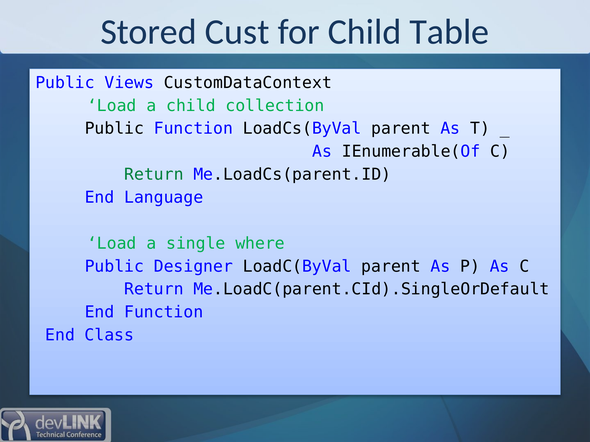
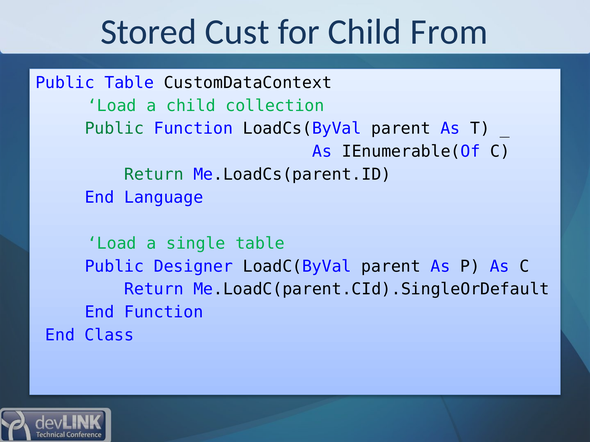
Table: Table -> From
Public Views: Views -> Table
Public at (114, 129) colour: black -> green
single where: where -> table
